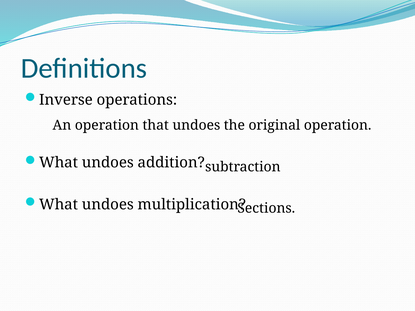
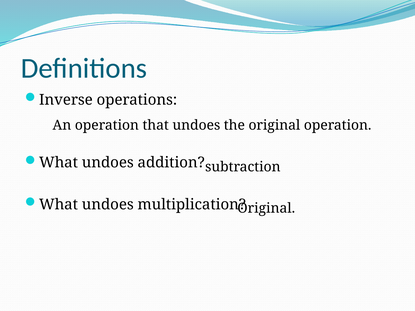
Sections at (266, 208): Sections -> Original
